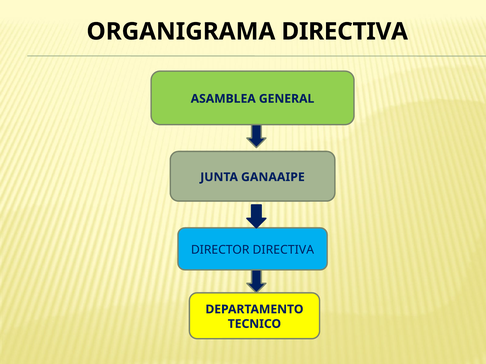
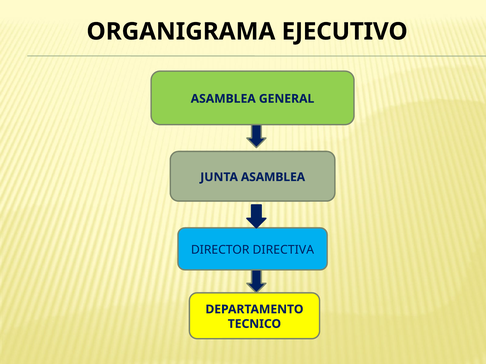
ORGANIGRAMA DIRECTIVA: DIRECTIVA -> EJECUTIVO
JUNTA GANAAIPE: GANAAIPE -> ASAMBLEA
